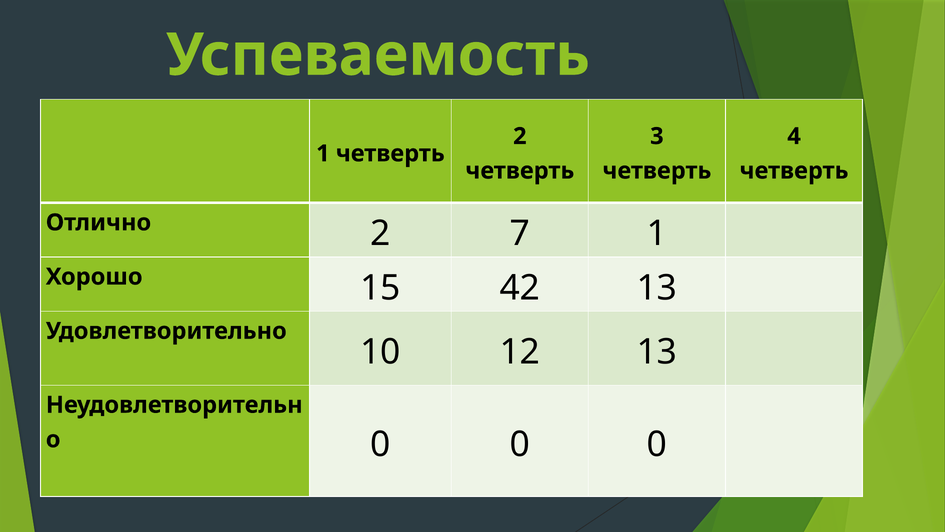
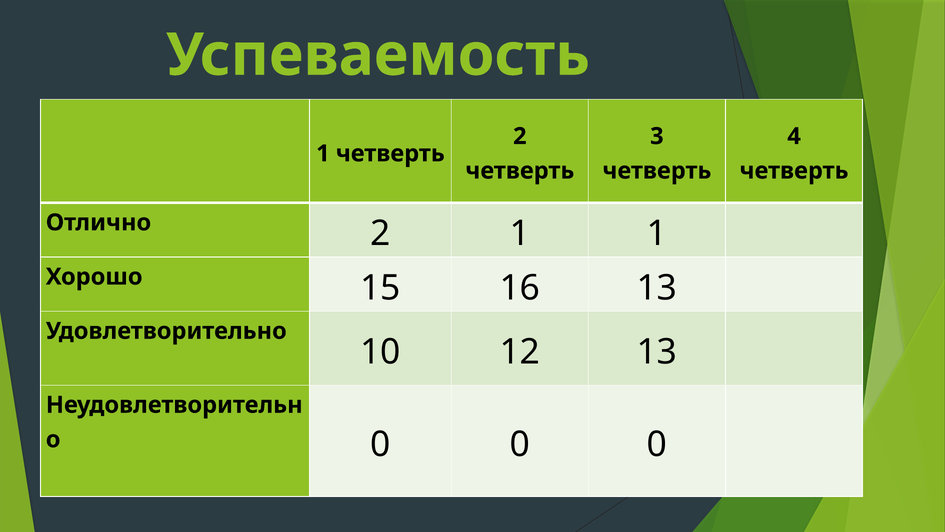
2 7: 7 -> 1
42: 42 -> 16
